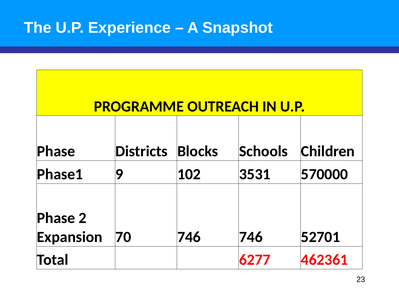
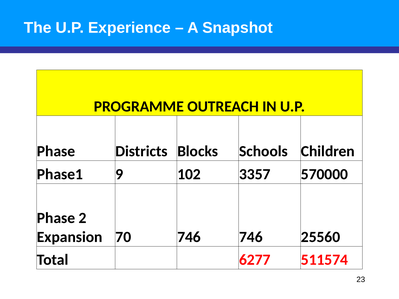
3531: 3531 -> 3357
52701: 52701 -> 25560
462361: 462361 -> 511574
